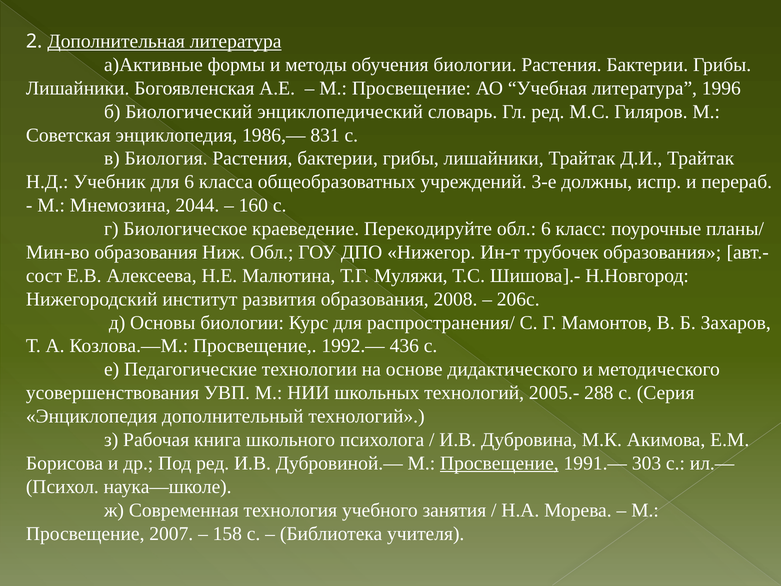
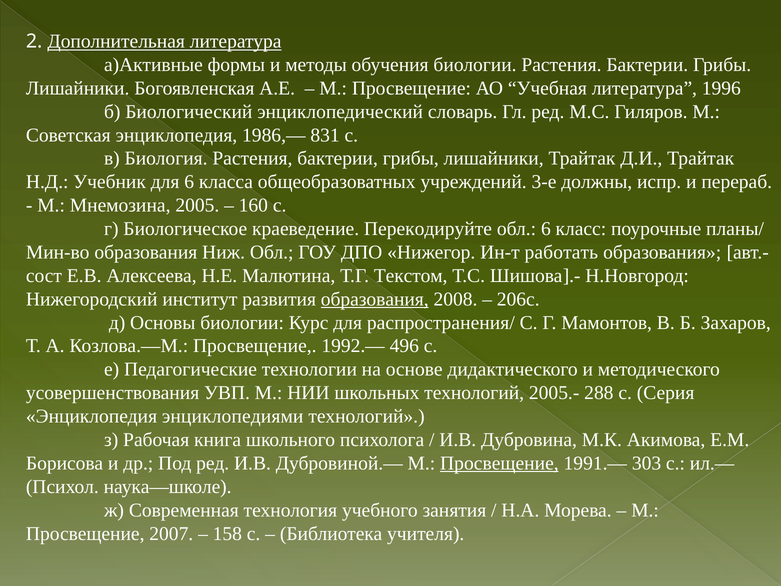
2044: 2044 -> 2005
трубочек: трубочек -> работать
Муляжи: Муляжи -> Текстом
образования at (375, 299) underline: none -> present
436: 436 -> 496
дополнительный: дополнительный -> энциклопедиями
